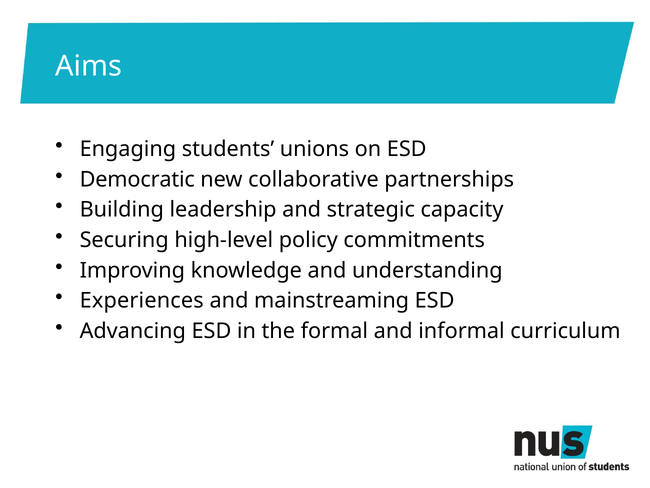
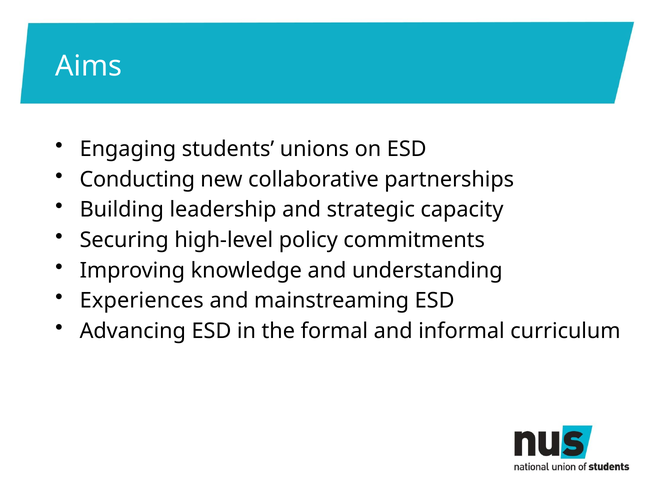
Democratic: Democratic -> Conducting
